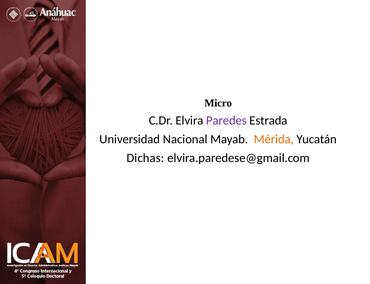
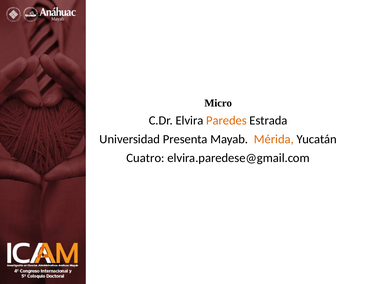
Paredes colour: purple -> orange
Nacional: Nacional -> Presenta
Dichas: Dichas -> Cuatro
